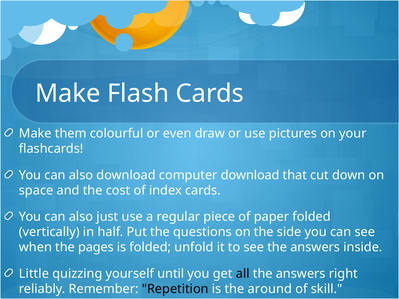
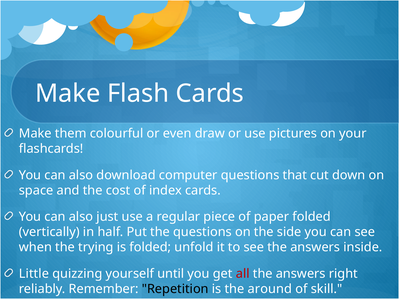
computer download: download -> questions
pages: pages -> trying
all colour: black -> red
